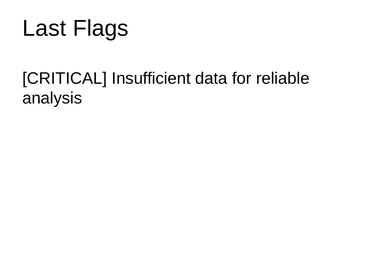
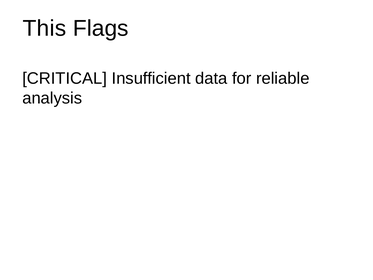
Last: Last -> This
